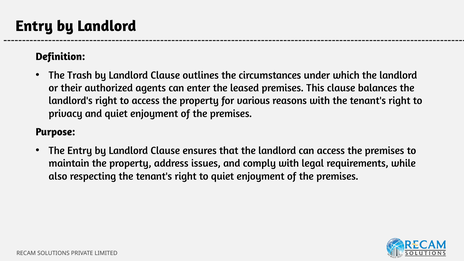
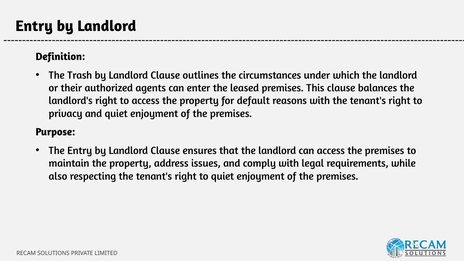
various: various -> default
